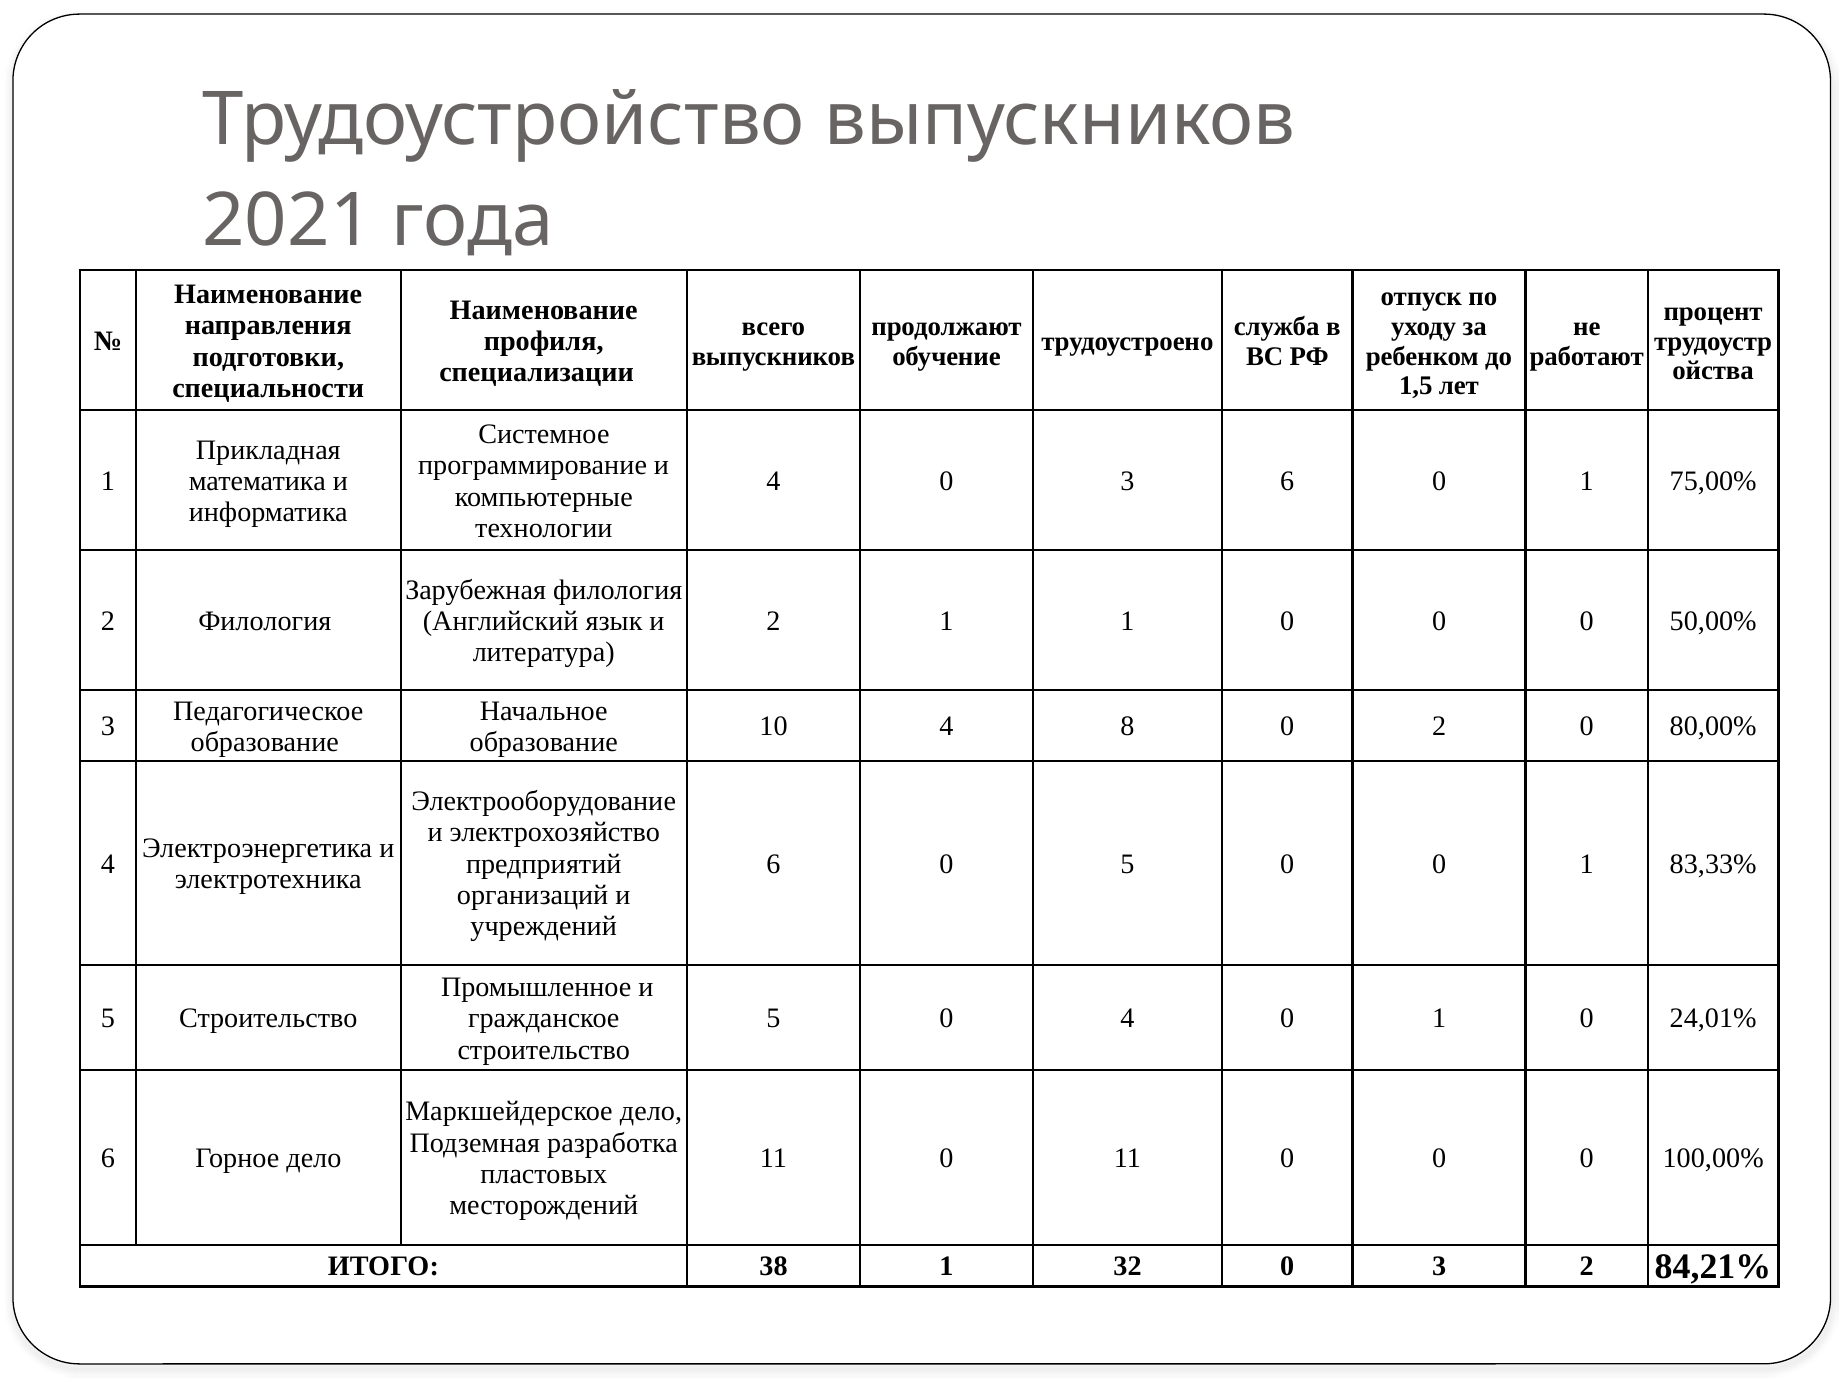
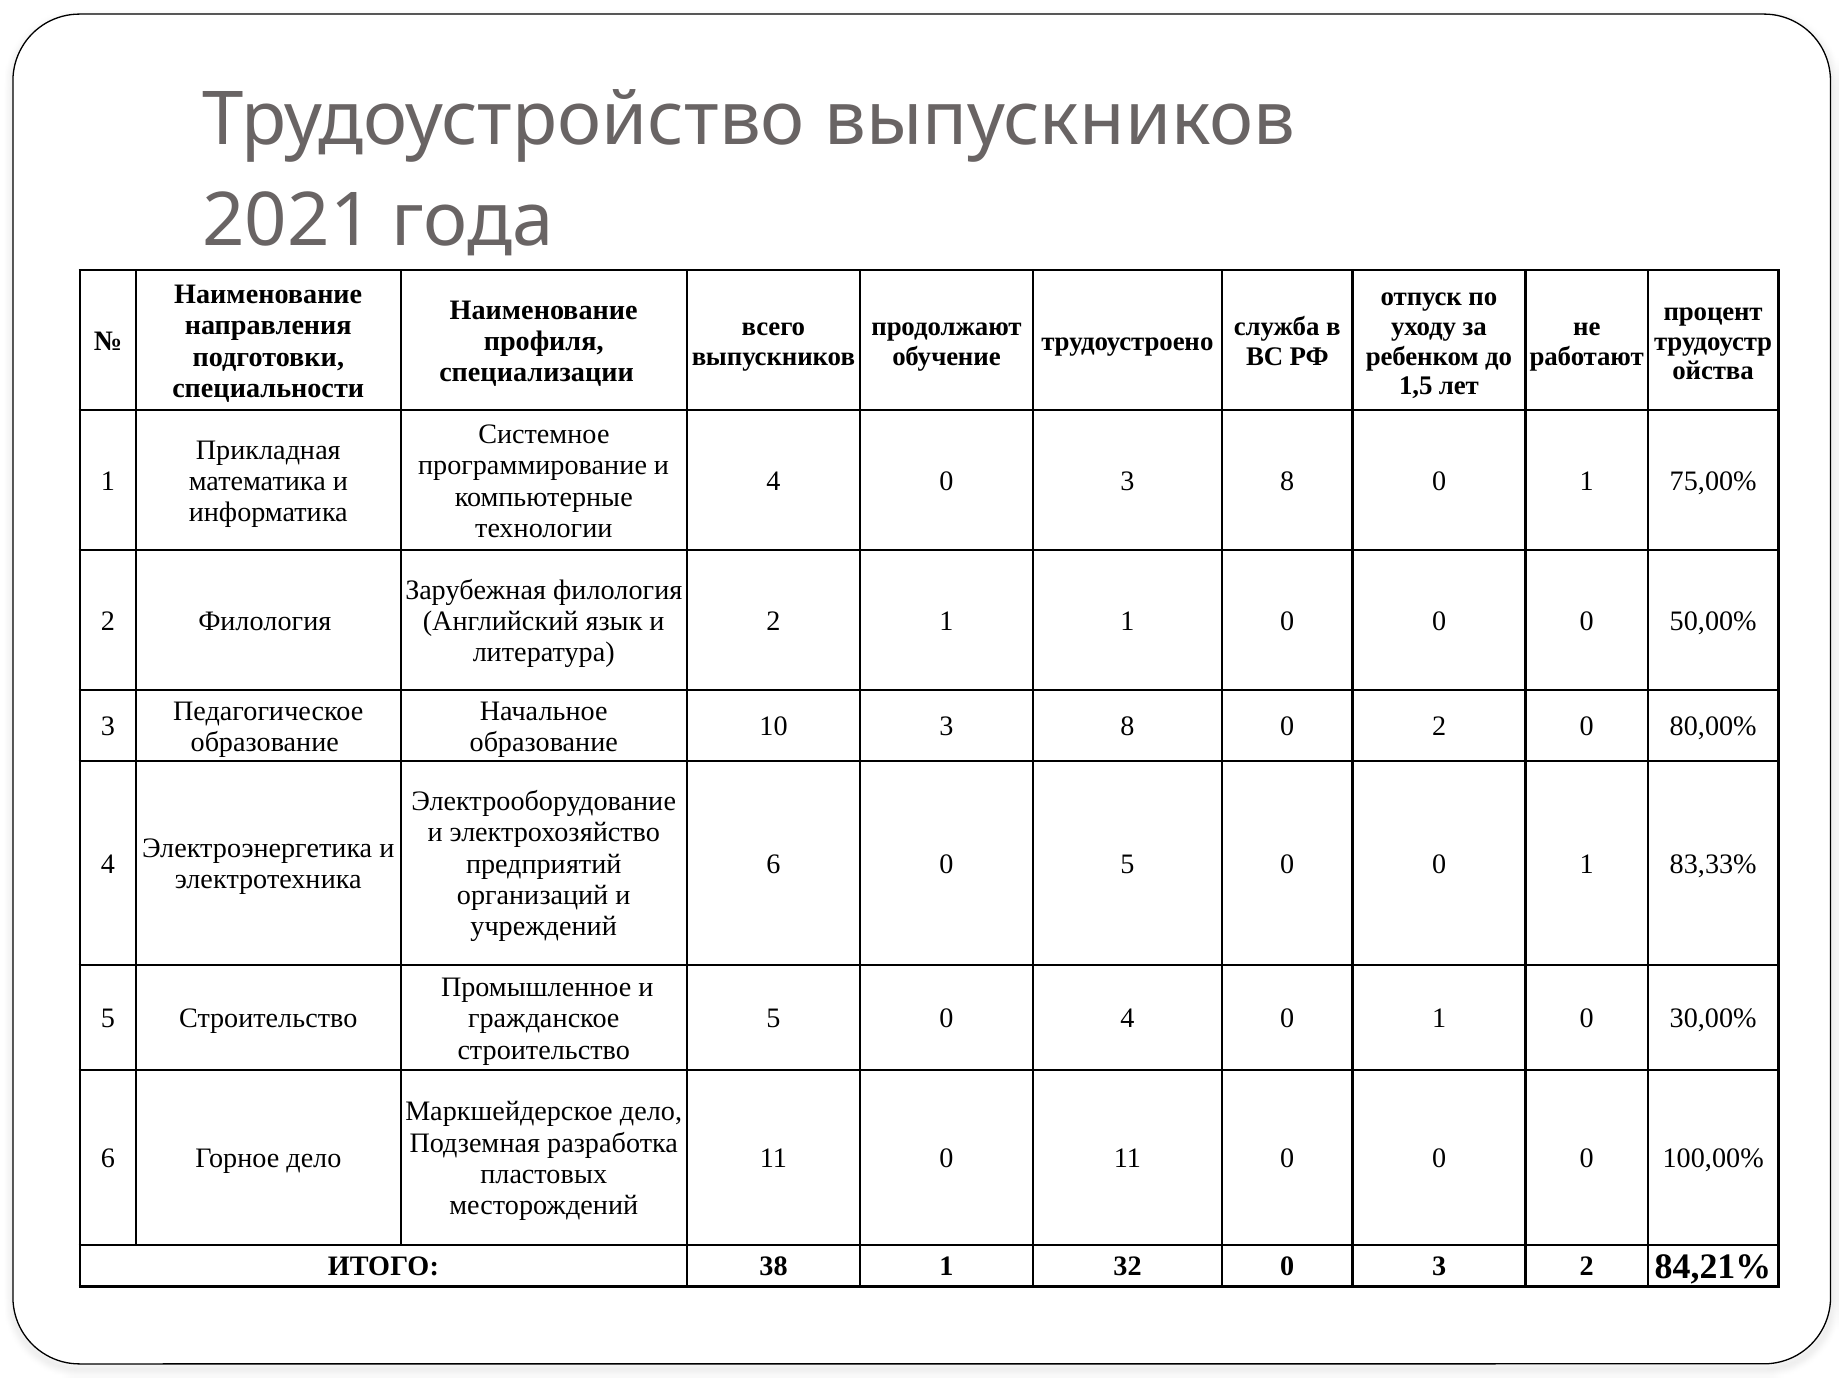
0 3 6: 6 -> 8
10 4: 4 -> 3
24,01%: 24,01% -> 30,00%
